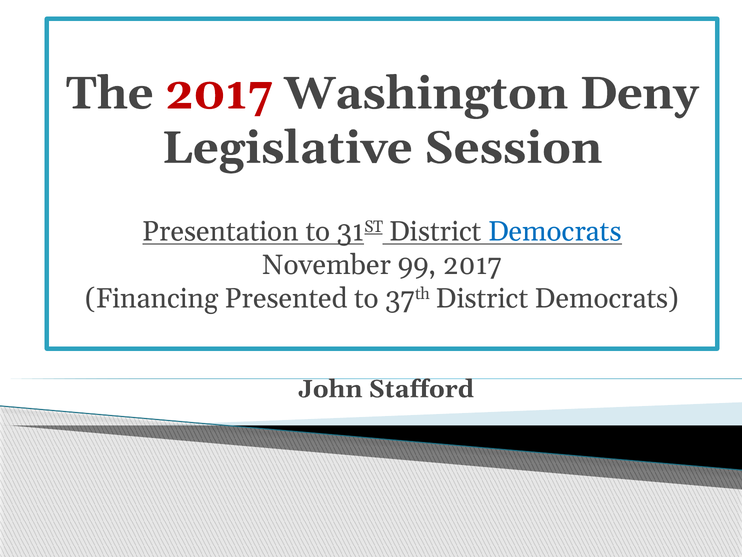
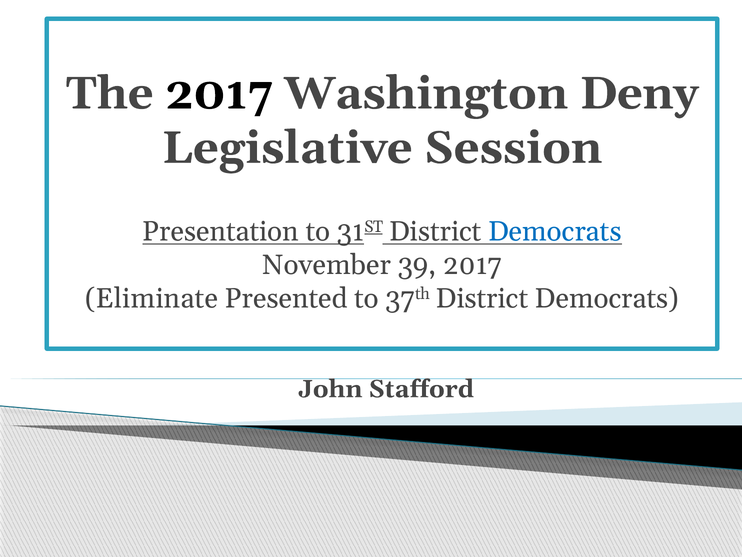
2017 at (219, 93) colour: red -> black
99: 99 -> 39
Financing: Financing -> Eliminate
